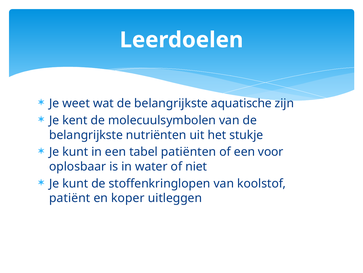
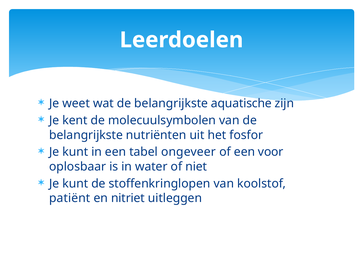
stukje: stukje -> fosfor
patiënten: patiënten -> ongeveer
koper: koper -> nitriet
